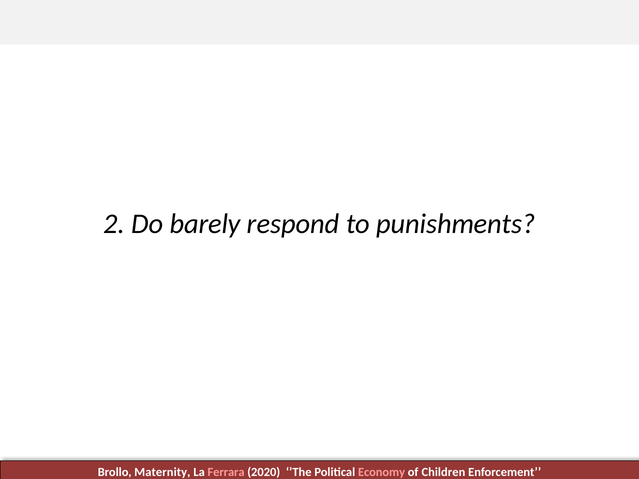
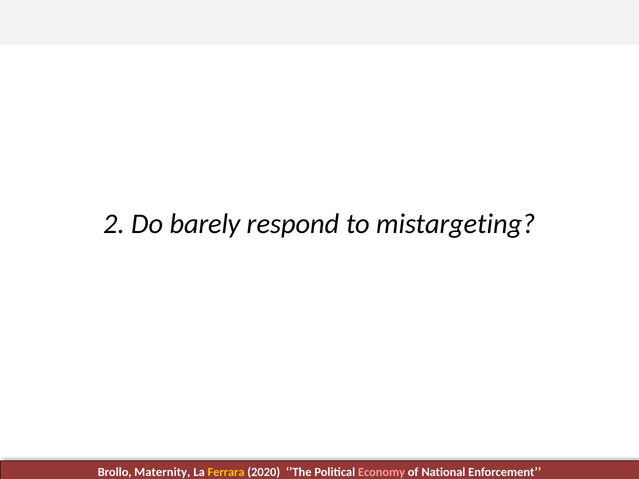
punishments: punishments -> mistargeting
Ferrara colour: pink -> yellow
Children: Children -> National
